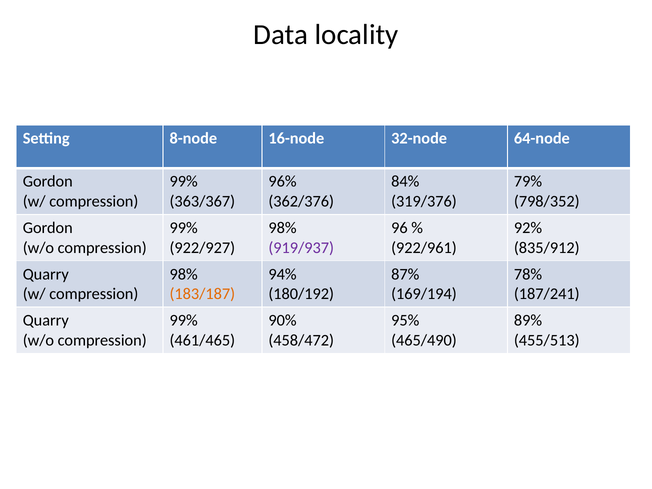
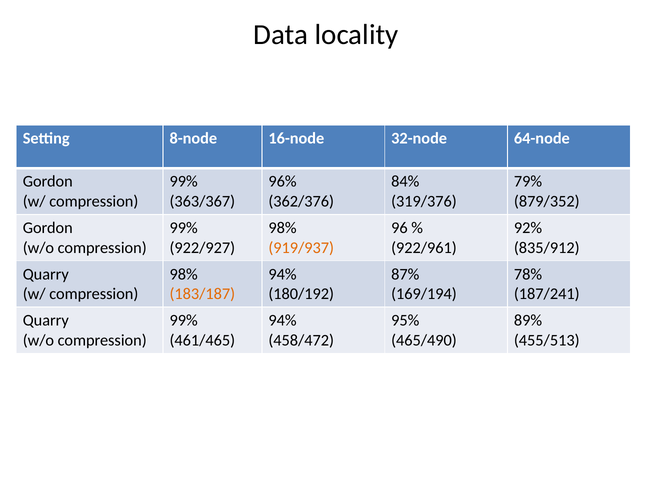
798/352: 798/352 -> 879/352
919/937 colour: purple -> orange
90% at (282, 320): 90% -> 94%
